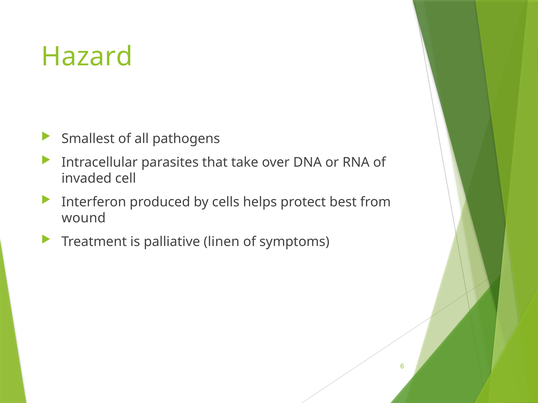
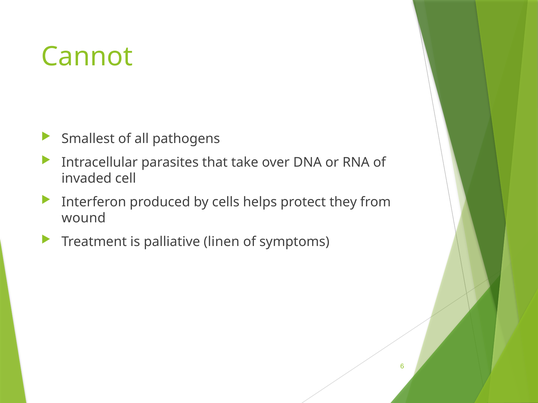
Hazard: Hazard -> Cannot
best: best -> they
